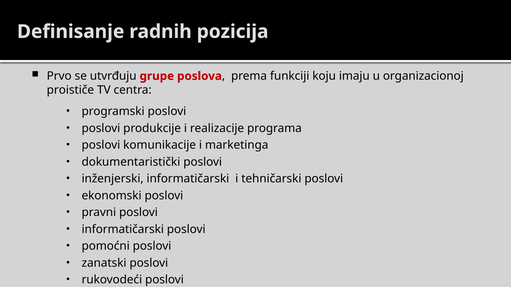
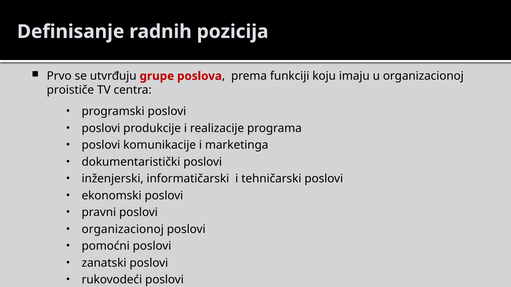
informatičarski at (123, 230): informatičarski -> organizacionoj
